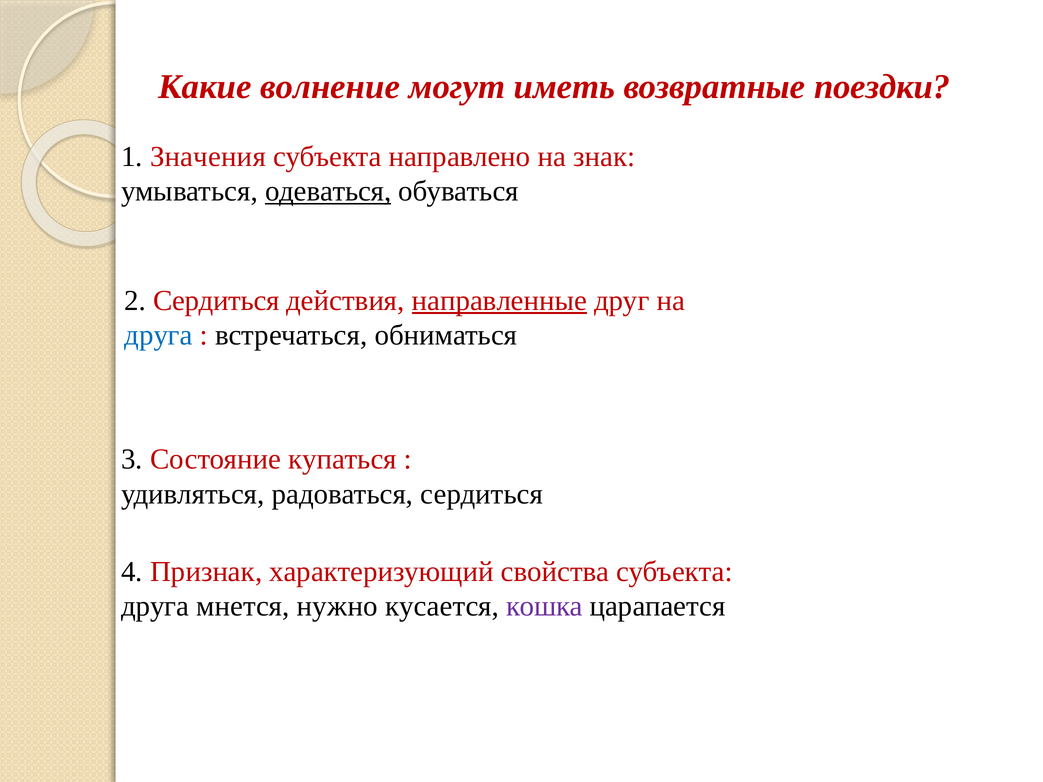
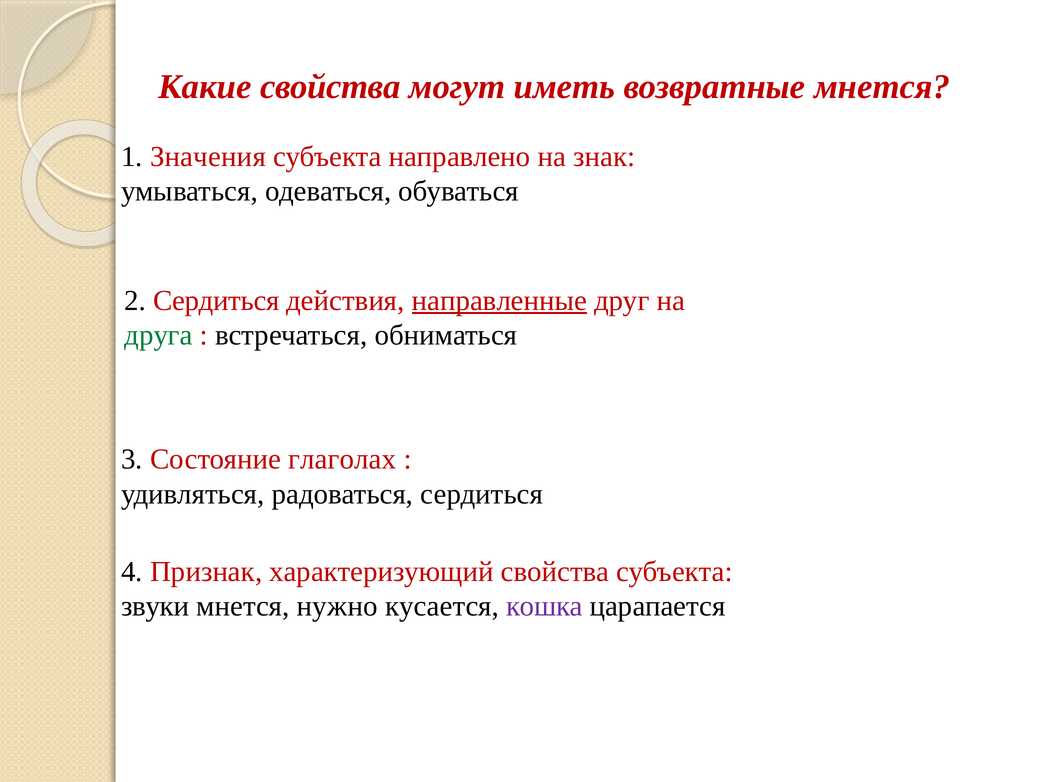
Какие волнение: волнение -> свойства
возвратные поездки: поездки -> мнется
одеваться underline: present -> none
друга at (159, 335) colour: blue -> green
купаться: купаться -> глаголах
друга at (155, 606): друга -> звуки
